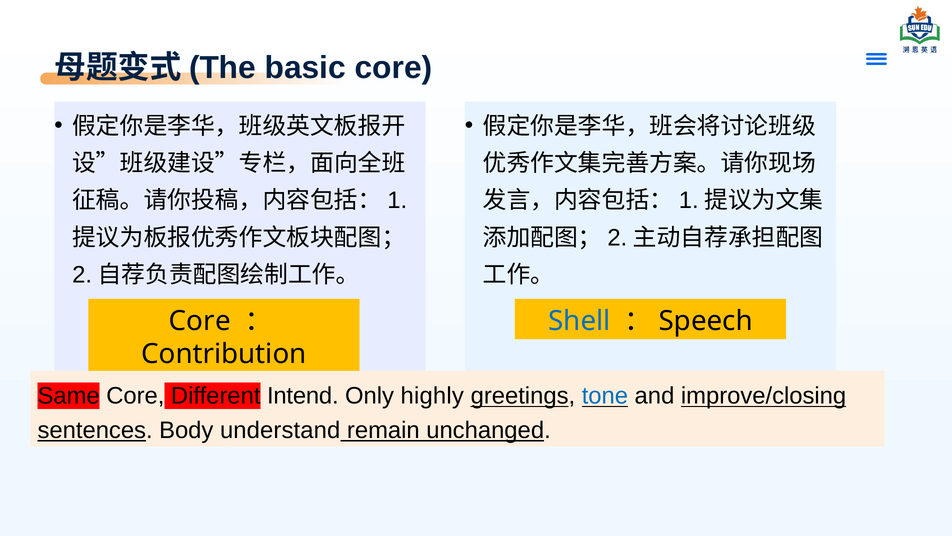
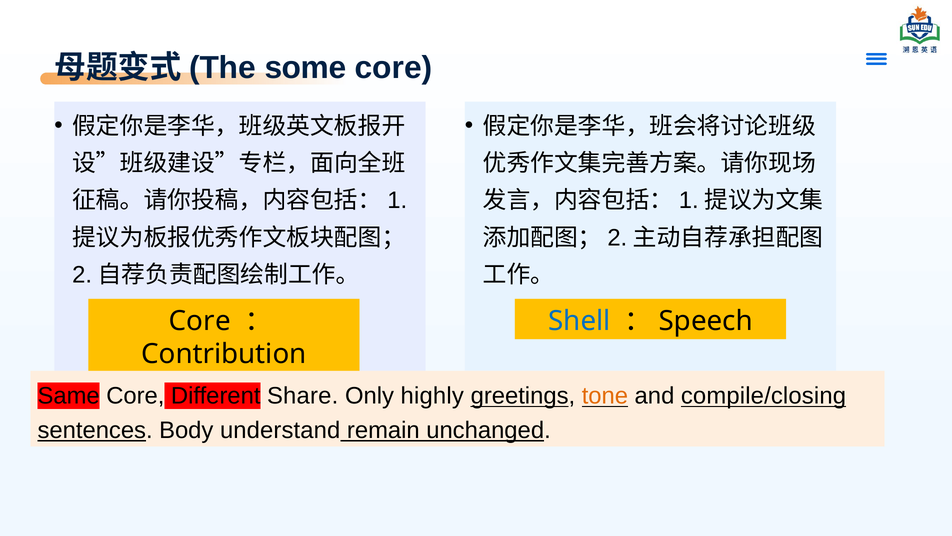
basic: basic -> some
Intend: Intend -> Share
tone colour: blue -> orange
improve/closing: improve/closing -> compile/closing
